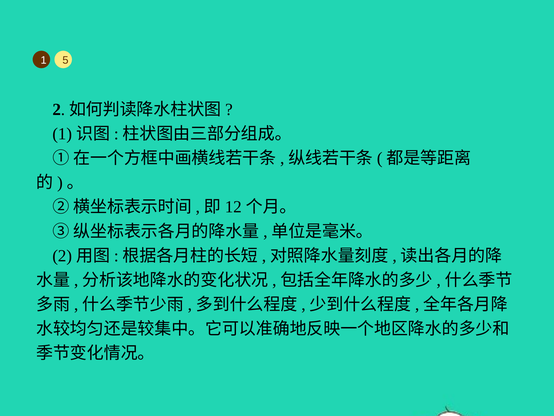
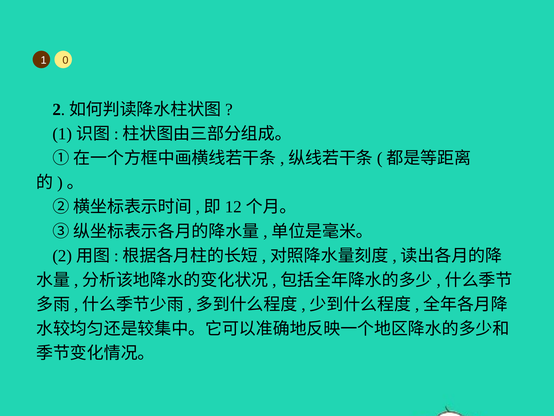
5: 5 -> 0
